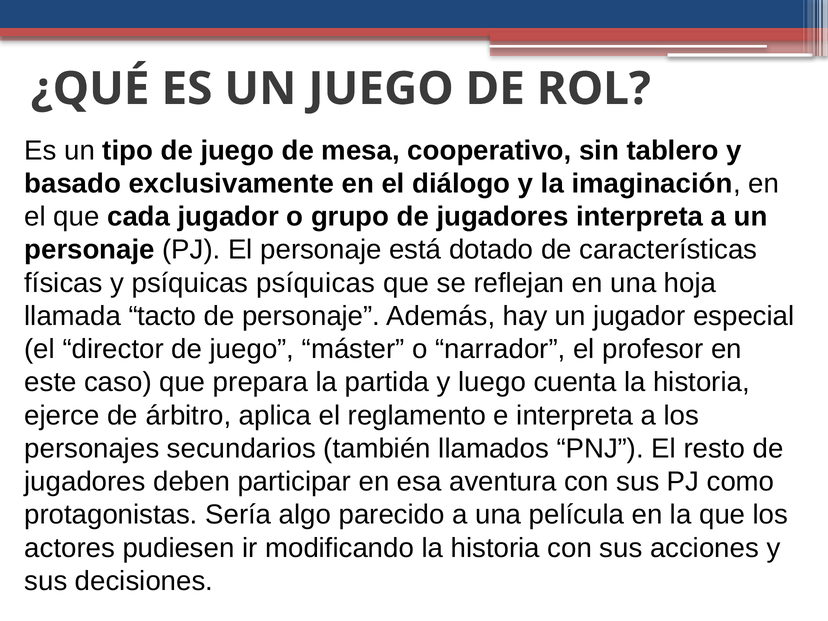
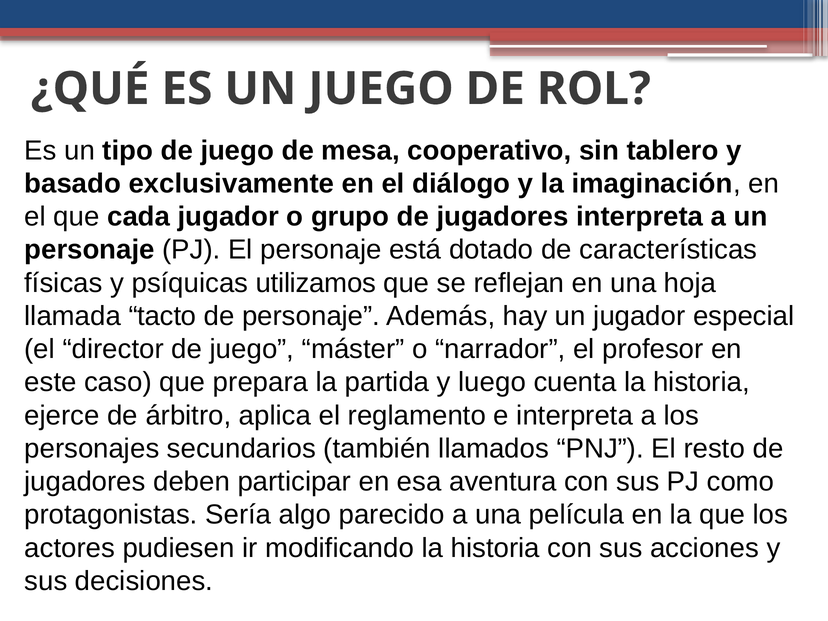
psíquicas psíquicas: psíquicas -> utilizamos
